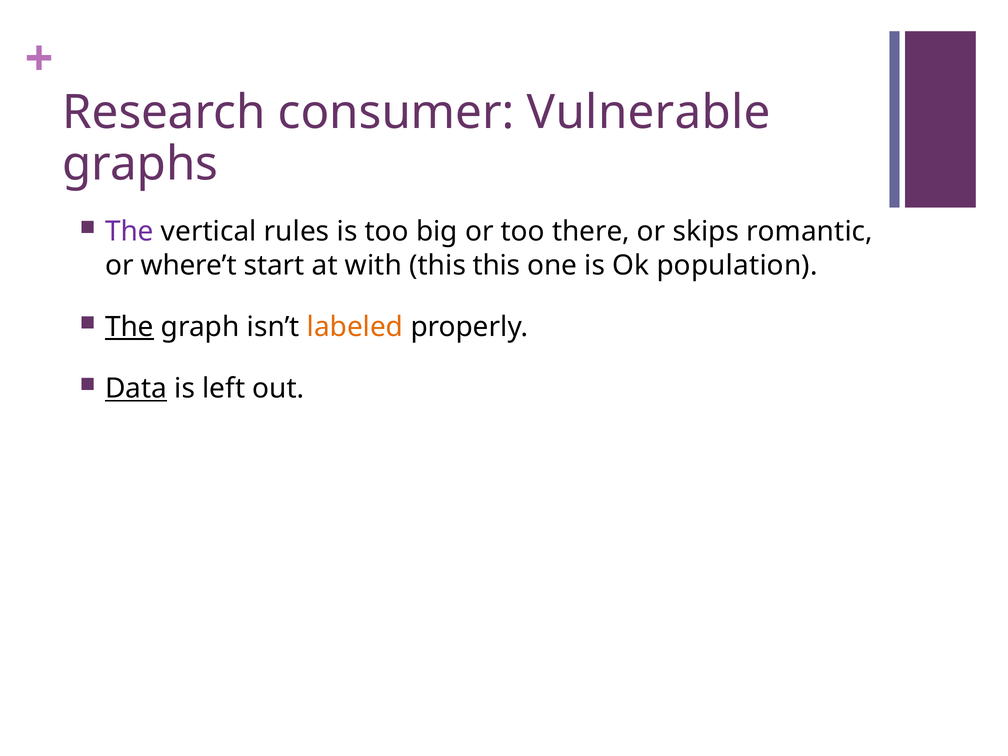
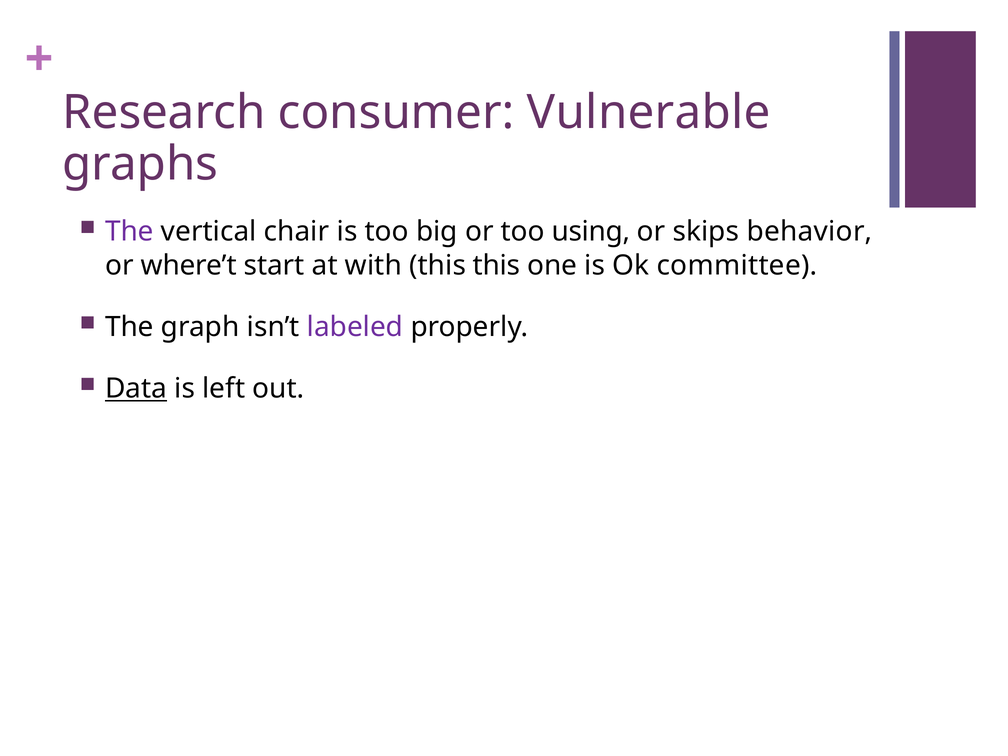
rules: rules -> chair
there: there -> using
romantic: romantic -> behavior
population: population -> committee
The at (129, 327) underline: present -> none
labeled colour: orange -> purple
